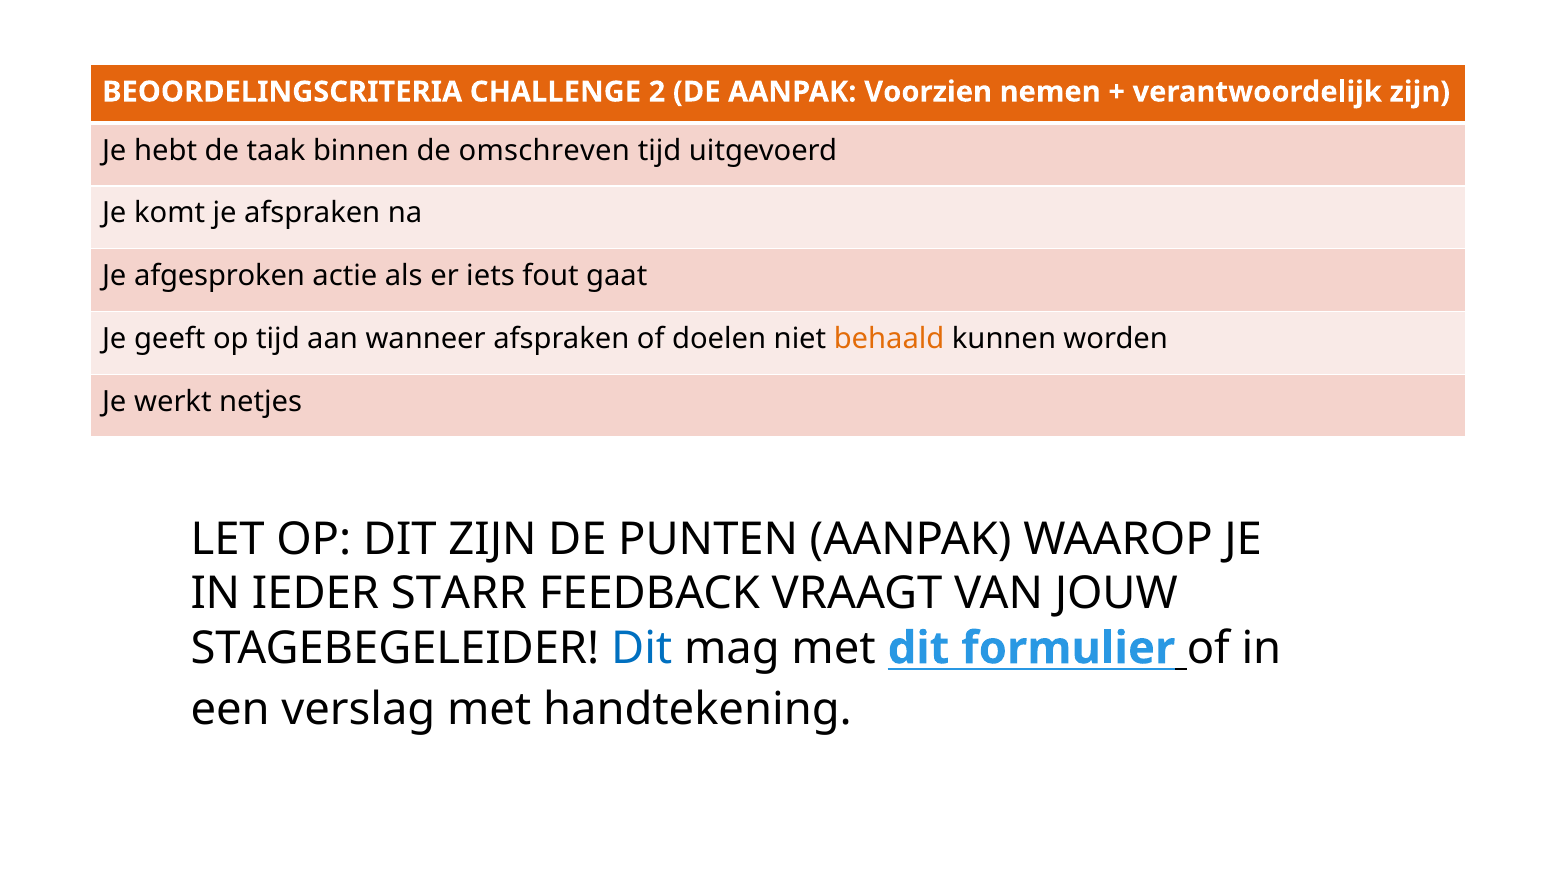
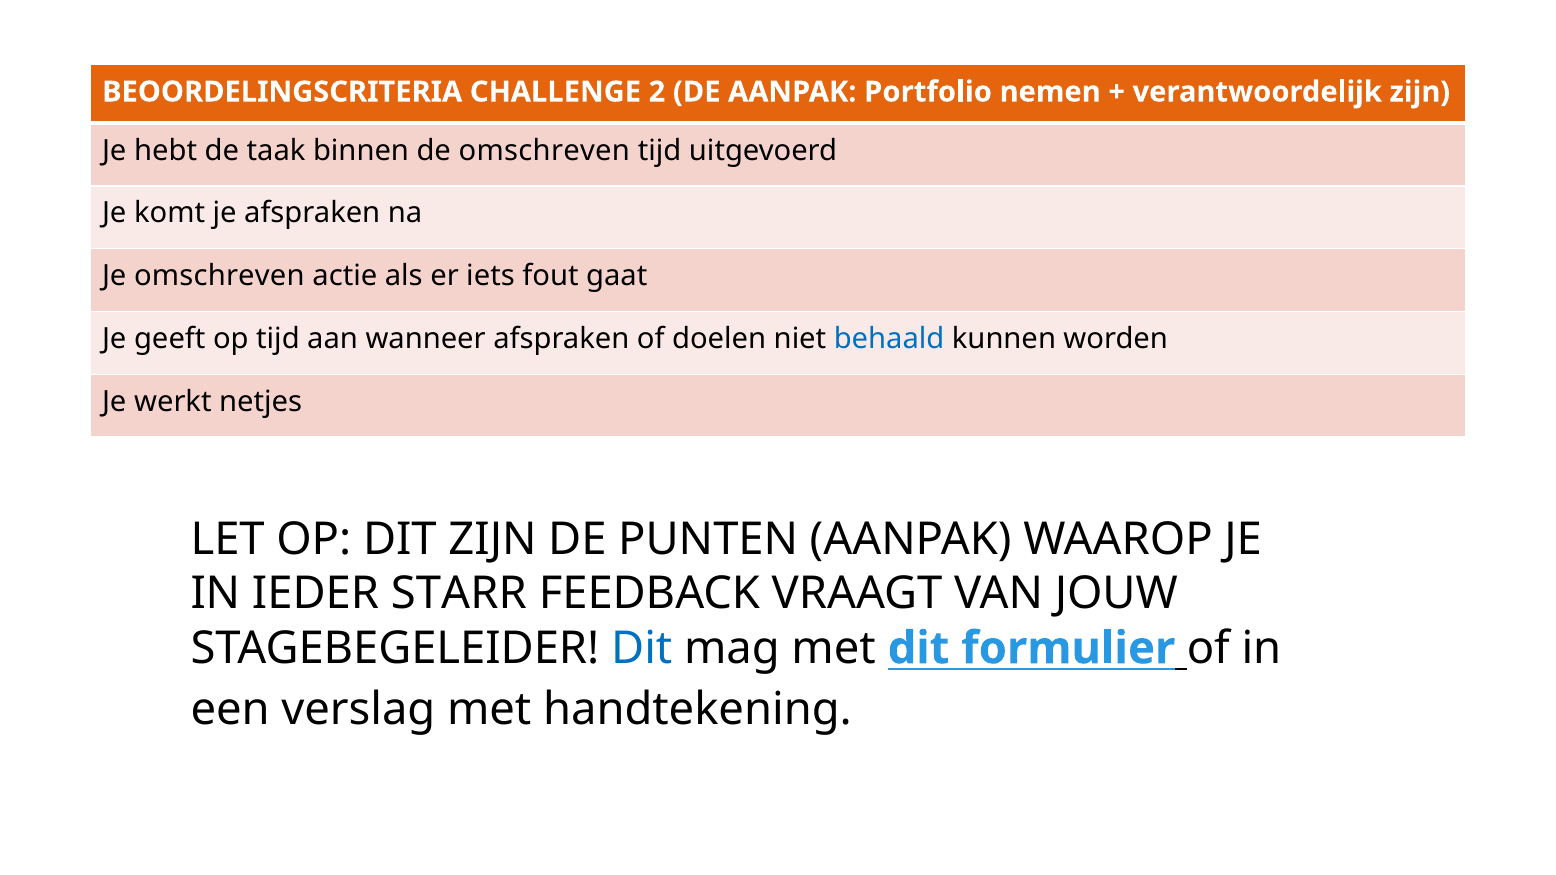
Voorzien: Voorzien -> Portfolio
Je afgesproken: afgesproken -> omschreven
behaald colour: orange -> blue
